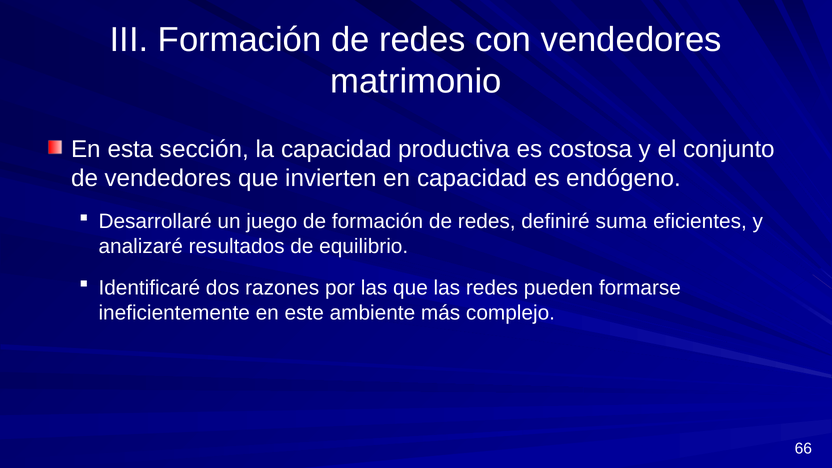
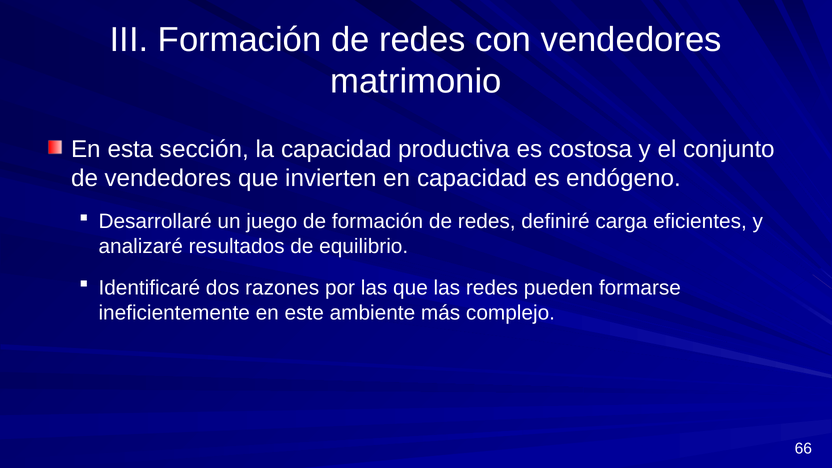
suma: suma -> carga
